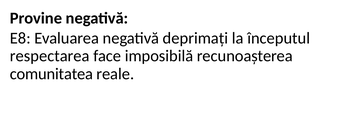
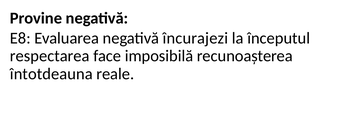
deprimați: deprimați -> încurajezi
comunitatea: comunitatea -> întotdeauna
